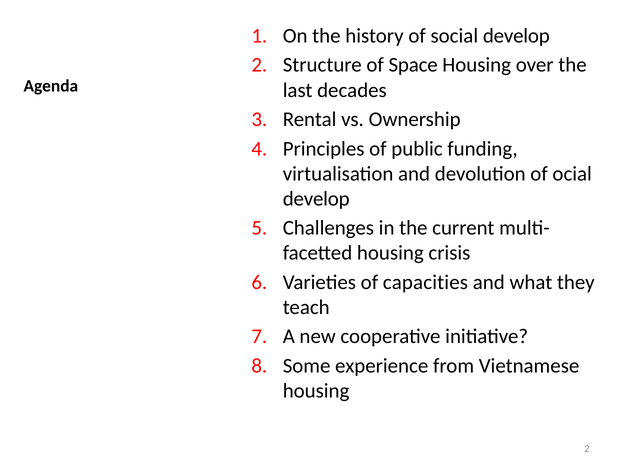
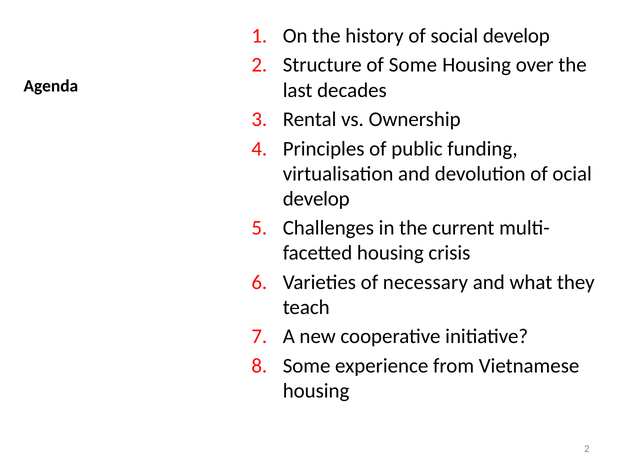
of Space: Space -> Some
capacities: capacities -> necessary
